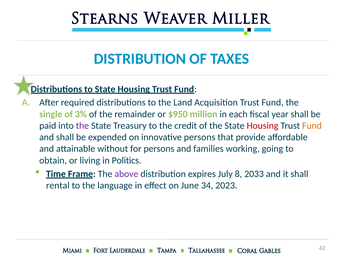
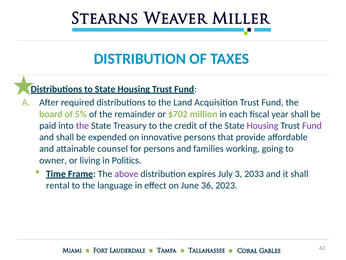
single: single -> board
3%: 3% -> 5%
$950: $950 -> $702
Housing at (263, 125) colour: red -> purple
Fund at (312, 125) colour: orange -> purple
without: without -> counsel
obtain: obtain -> owner
8: 8 -> 3
34: 34 -> 36
